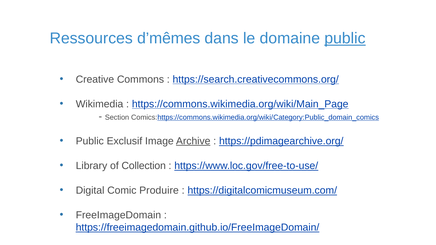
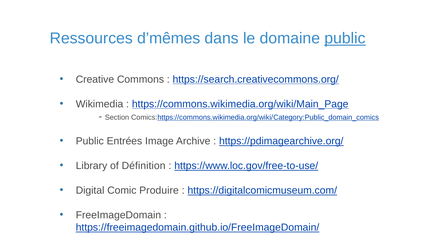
Exclusif: Exclusif -> Entrées
Archive underline: present -> none
Collection: Collection -> Définition
